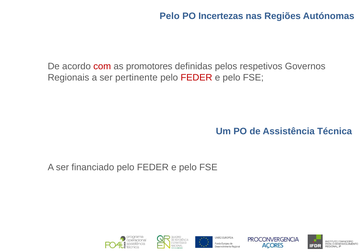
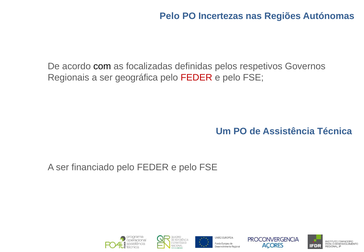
com colour: red -> black
promotores: promotores -> focalizadas
pertinente: pertinente -> geográfica
